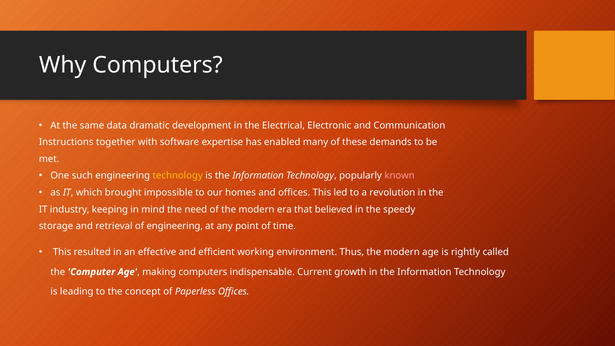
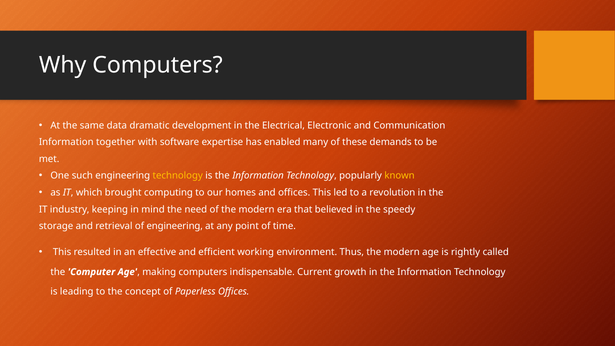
Instructions at (66, 142): Instructions -> Information
known colour: pink -> yellow
impossible: impossible -> computing
